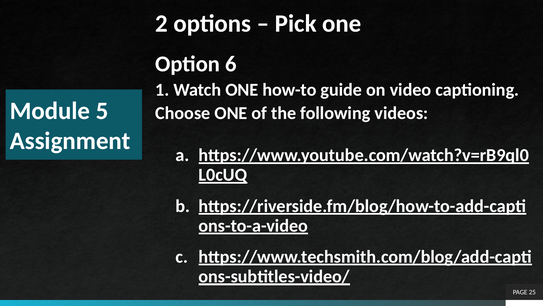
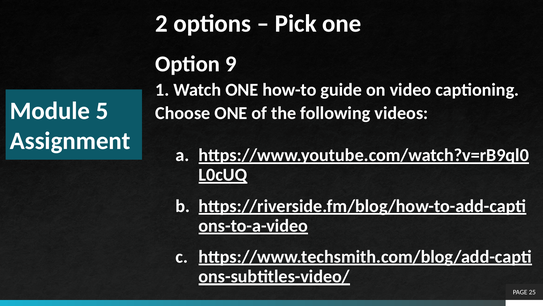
6: 6 -> 9
